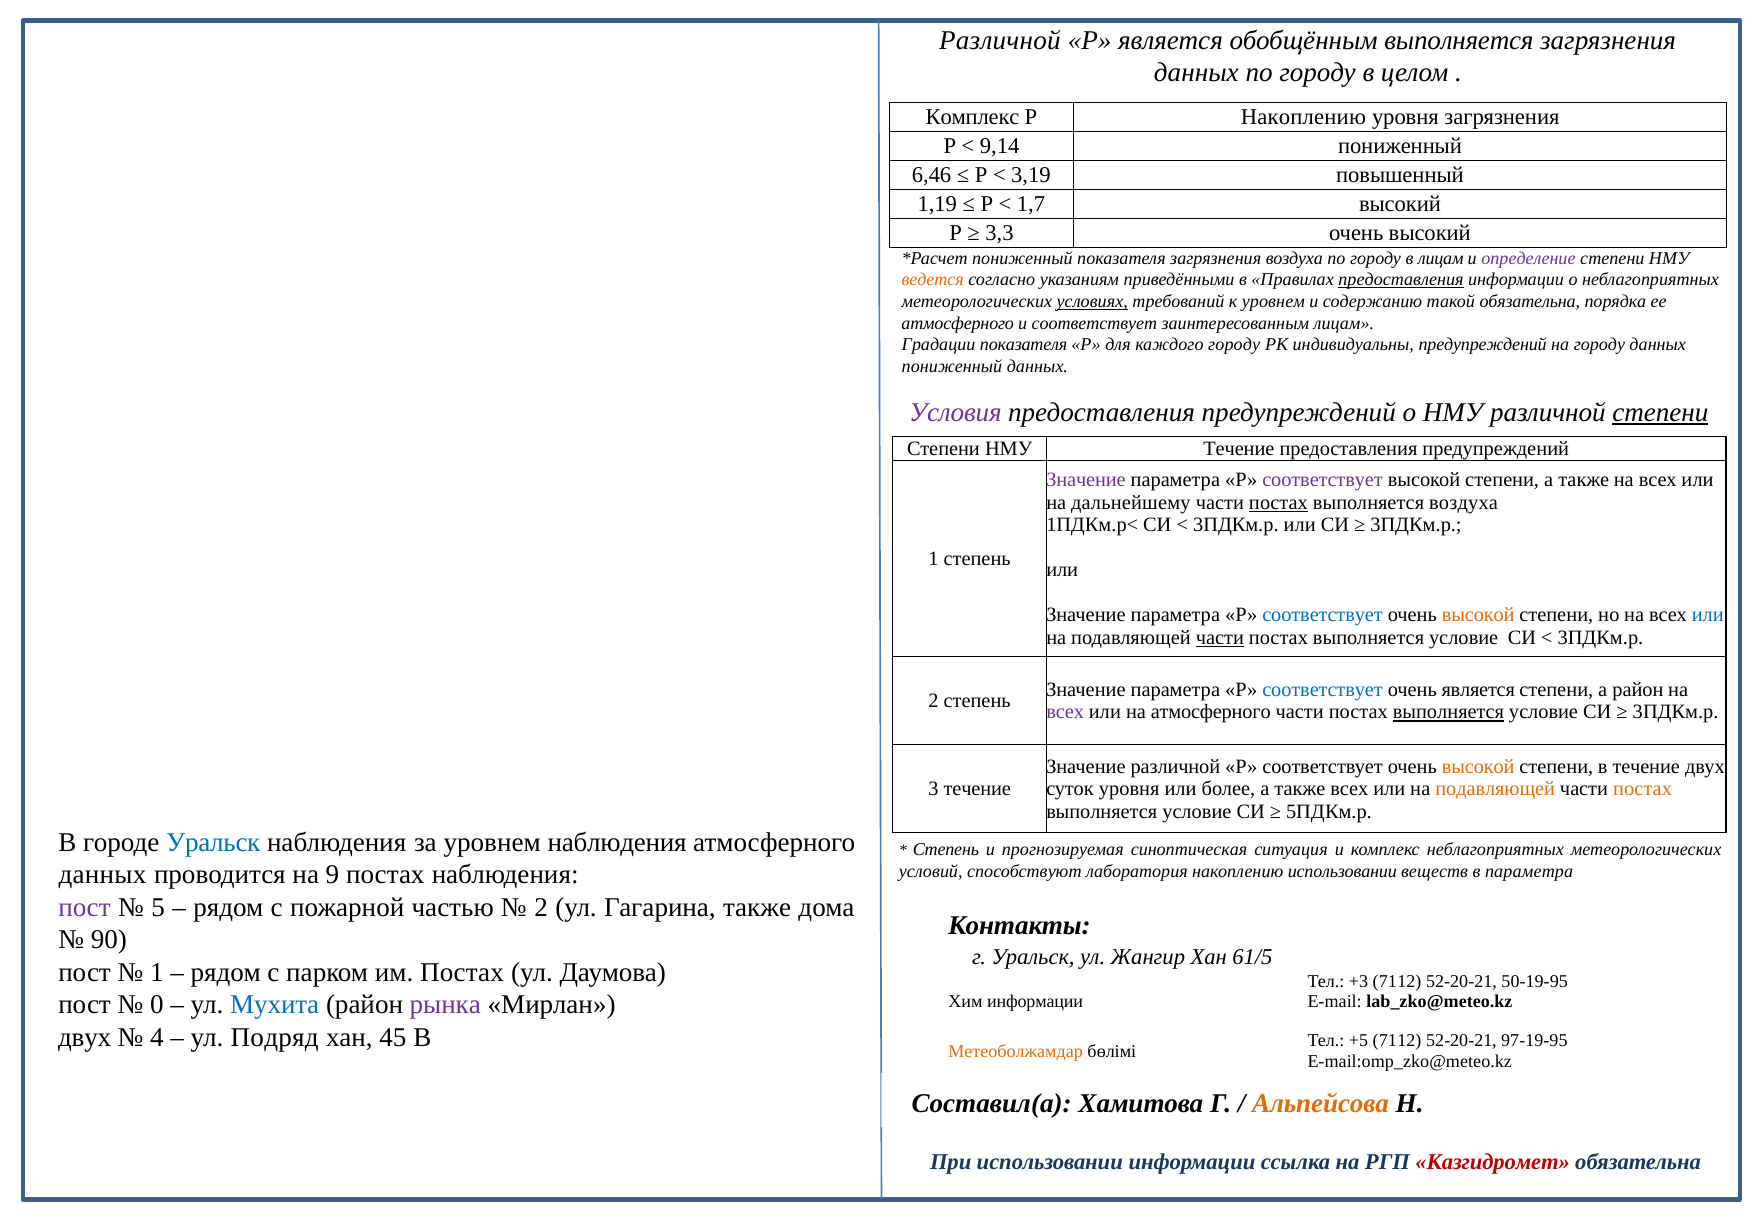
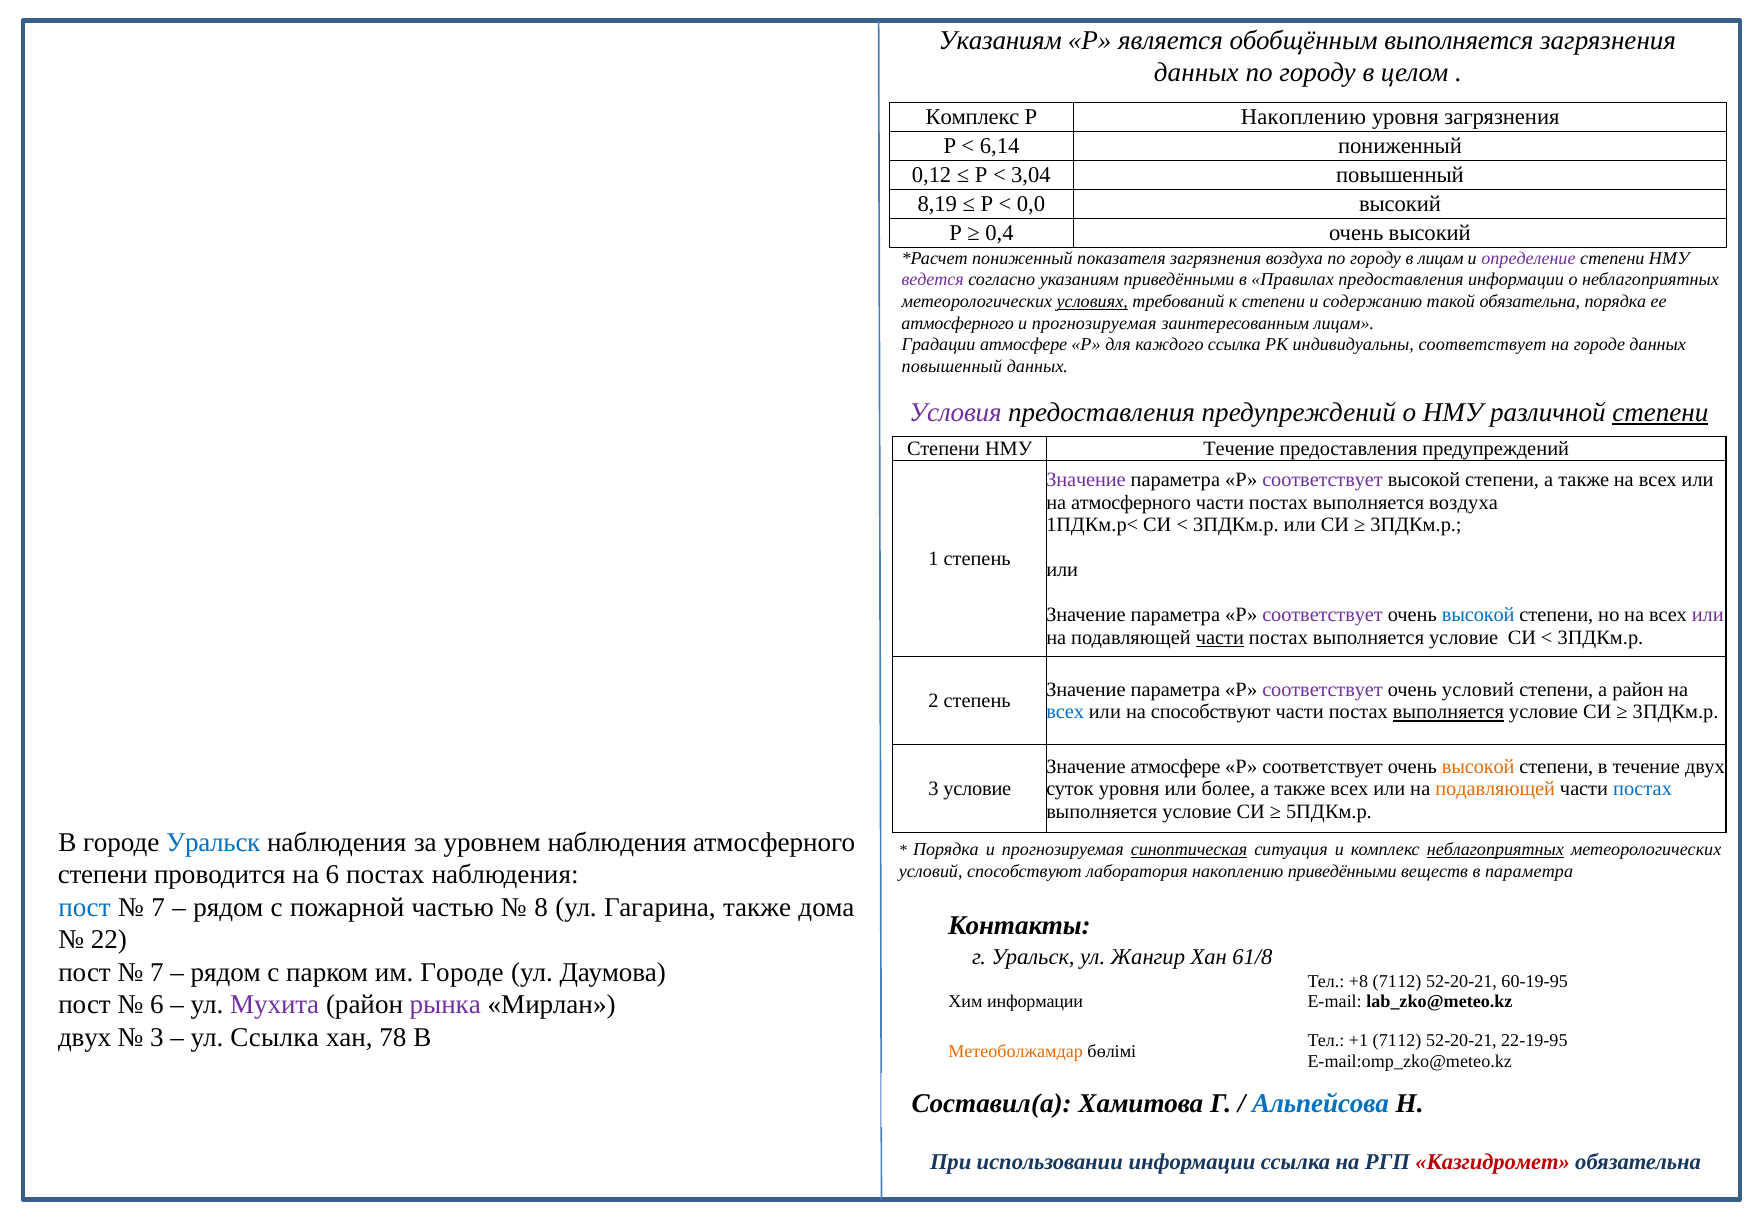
Различной at (1000, 40): Различной -> Указаниям
9,14: 9,14 -> 6,14
6,46: 6,46 -> 0,12
3,19: 3,19 -> 3,04
1,19: 1,19 -> 8,19
1,7: 1,7 -> 0,0
3,3: 3,3 -> 0,4
ведется colour: orange -> purple
предоставления at (1401, 280) underline: present -> none
к уровнем: уровнем -> степени
соответствует at (1094, 323): соответствует -> прогнозируемая
Градации показателя: показателя -> атмосфере
каждого городу: городу -> ссылка
индивидуальны предупреждений: предупреждений -> соответствует
на городу: городу -> городе
пониженный at (952, 367): пониженный -> повышенный
на дальнейшему: дальнейшему -> атмосферного
постах at (1278, 503) underline: present -> none
соответствует at (1323, 616) colour: blue -> purple
высокой at (1478, 616) colour: orange -> blue
или at (1708, 616) colour: blue -> purple
соответствует at (1323, 690) colour: blue -> purple
очень является: является -> условий
всех at (1065, 712) colour: purple -> blue
на атмосферного: атмосферного -> способствуют
Значение различной: различной -> атмосфере
3 течение: течение -> условие
постах at (1643, 789) colour: orange -> blue
Степень at (946, 850): Степень -> Порядка
синоптическая underline: none -> present
неблагоприятных at (1495, 850) underline: none -> present
данных at (102, 875): данных -> степени
на 9: 9 -> 6
накоплению использовании: использовании -> приведёнными
пост at (84, 908) colour: purple -> blue
5 at (158, 908): 5 -> 7
2 at (541, 908): 2 -> 8
90: 90 -> 22
61/5: 61/5 -> 61/8
1 at (157, 973): 1 -> 7
им Постах: Постах -> Городе
+3: +3 -> +8
50-19-95: 50-19-95 -> 60-19-95
0 at (157, 1005): 0 -> 6
Мухита colour: blue -> purple
4 at (157, 1038): 4 -> 3
ул Подряд: Подряд -> Ссылка
45: 45 -> 78
+5: +5 -> +1
97-19-95: 97-19-95 -> 22-19-95
Альпейсова colour: orange -> blue
